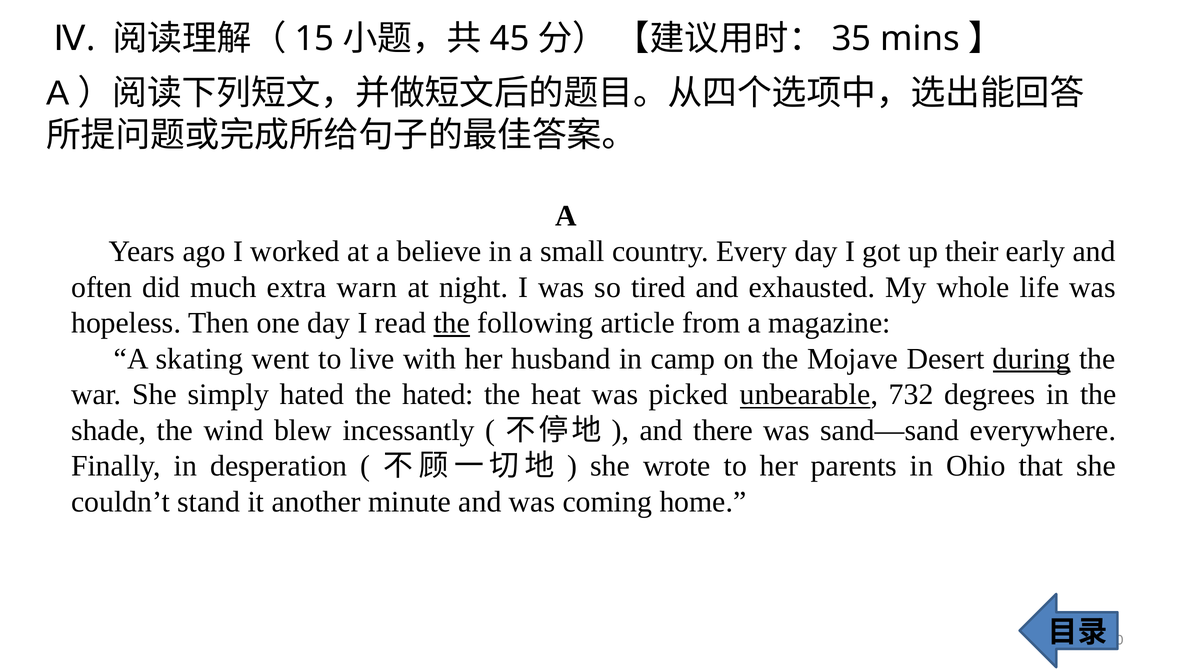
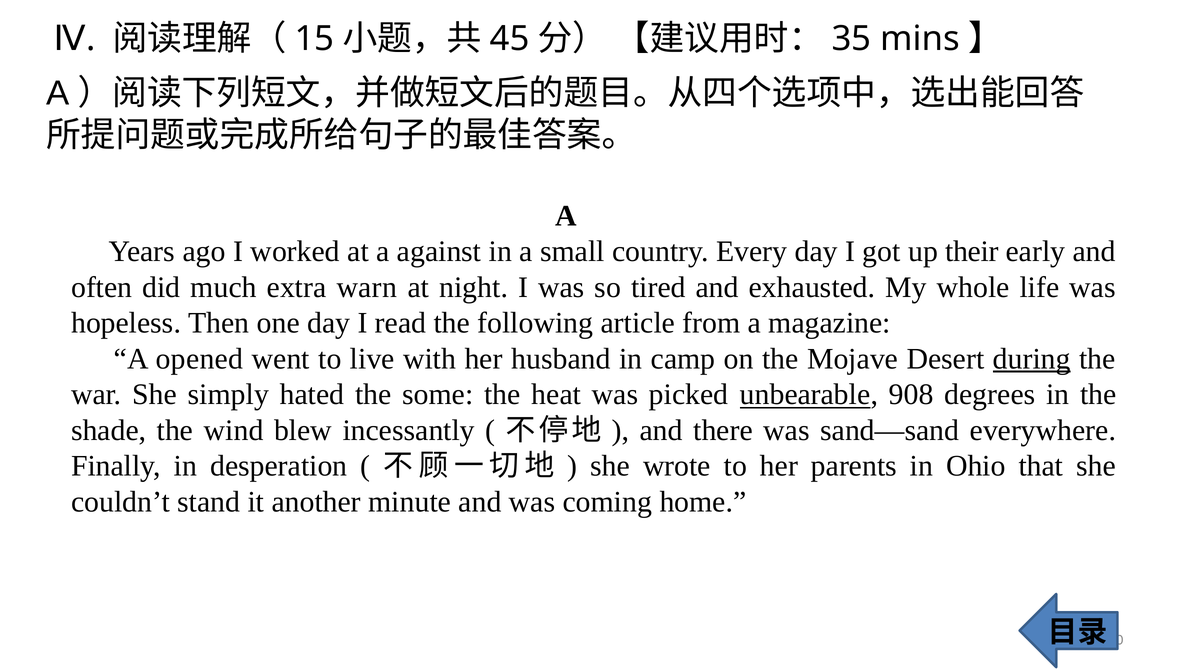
believe: believe -> against
the at (452, 323) underline: present -> none
skating: skating -> opened
the hated: hated -> some
732: 732 -> 908
